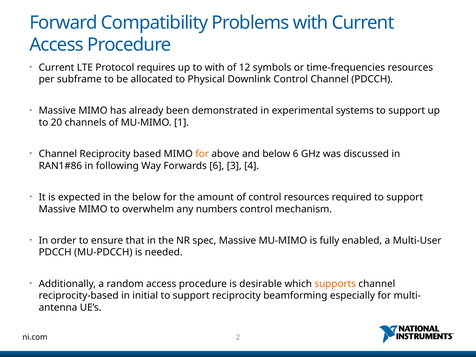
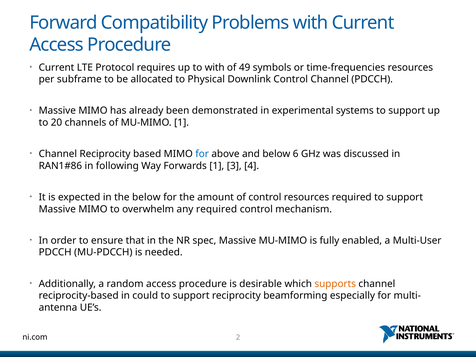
12: 12 -> 49
for at (202, 154) colour: orange -> blue
Forwards 6: 6 -> 1
any numbers: numbers -> required
initial: initial -> could
